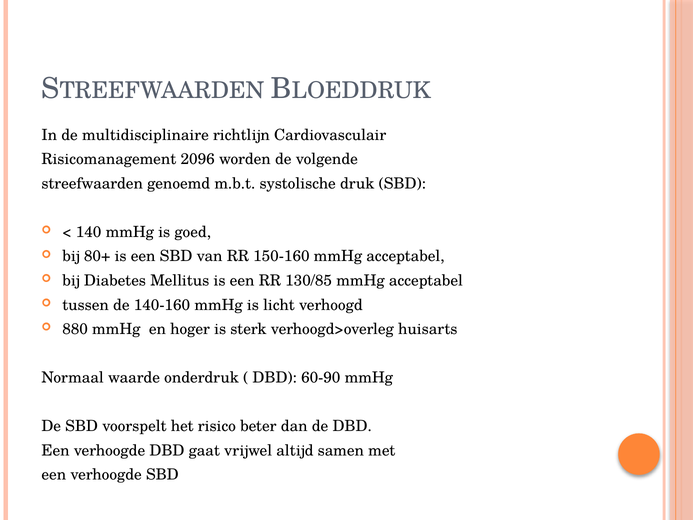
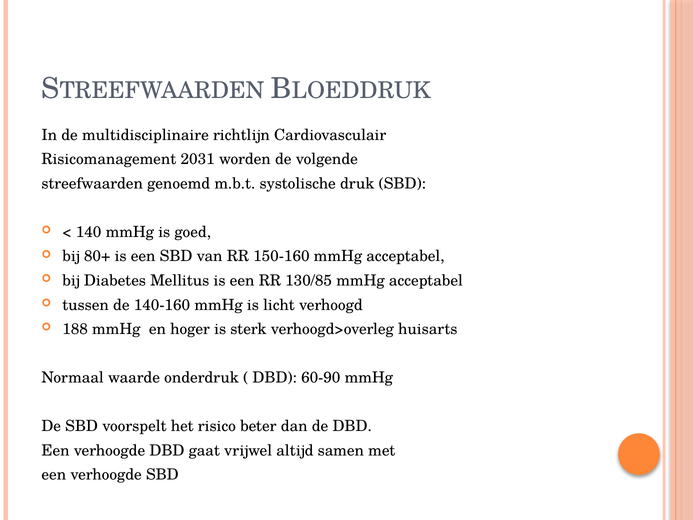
2096: 2096 -> 2031
880: 880 -> 188
